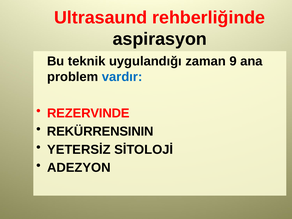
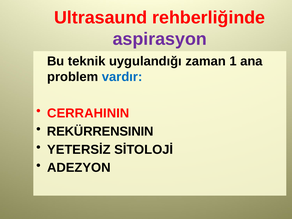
aspirasyon colour: black -> purple
9: 9 -> 1
REZERVINDE: REZERVINDE -> CERRAHININ
